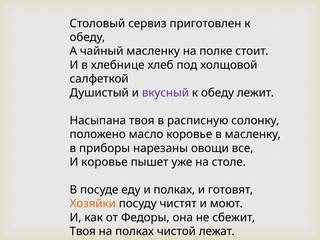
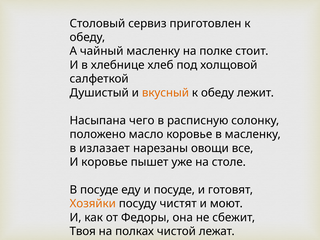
вкусный colour: purple -> orange
Насыпана твоя: твоя -> чего
приборы: приборы -> излазает
и полках: полках -> посуде
